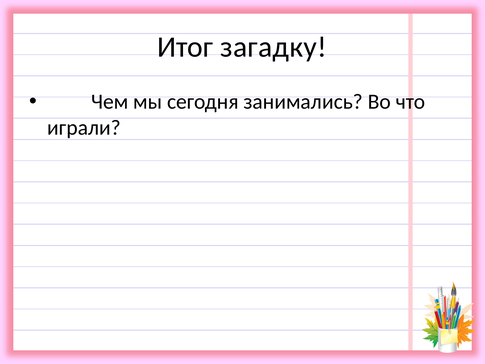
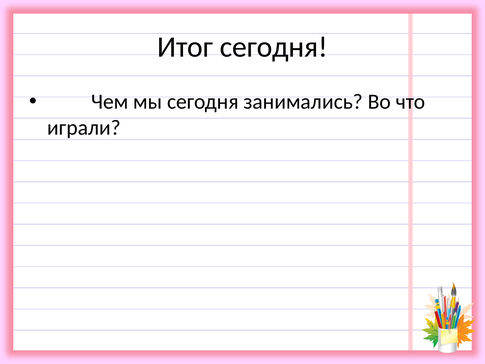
Итог загадку: загадку -> сегодня
